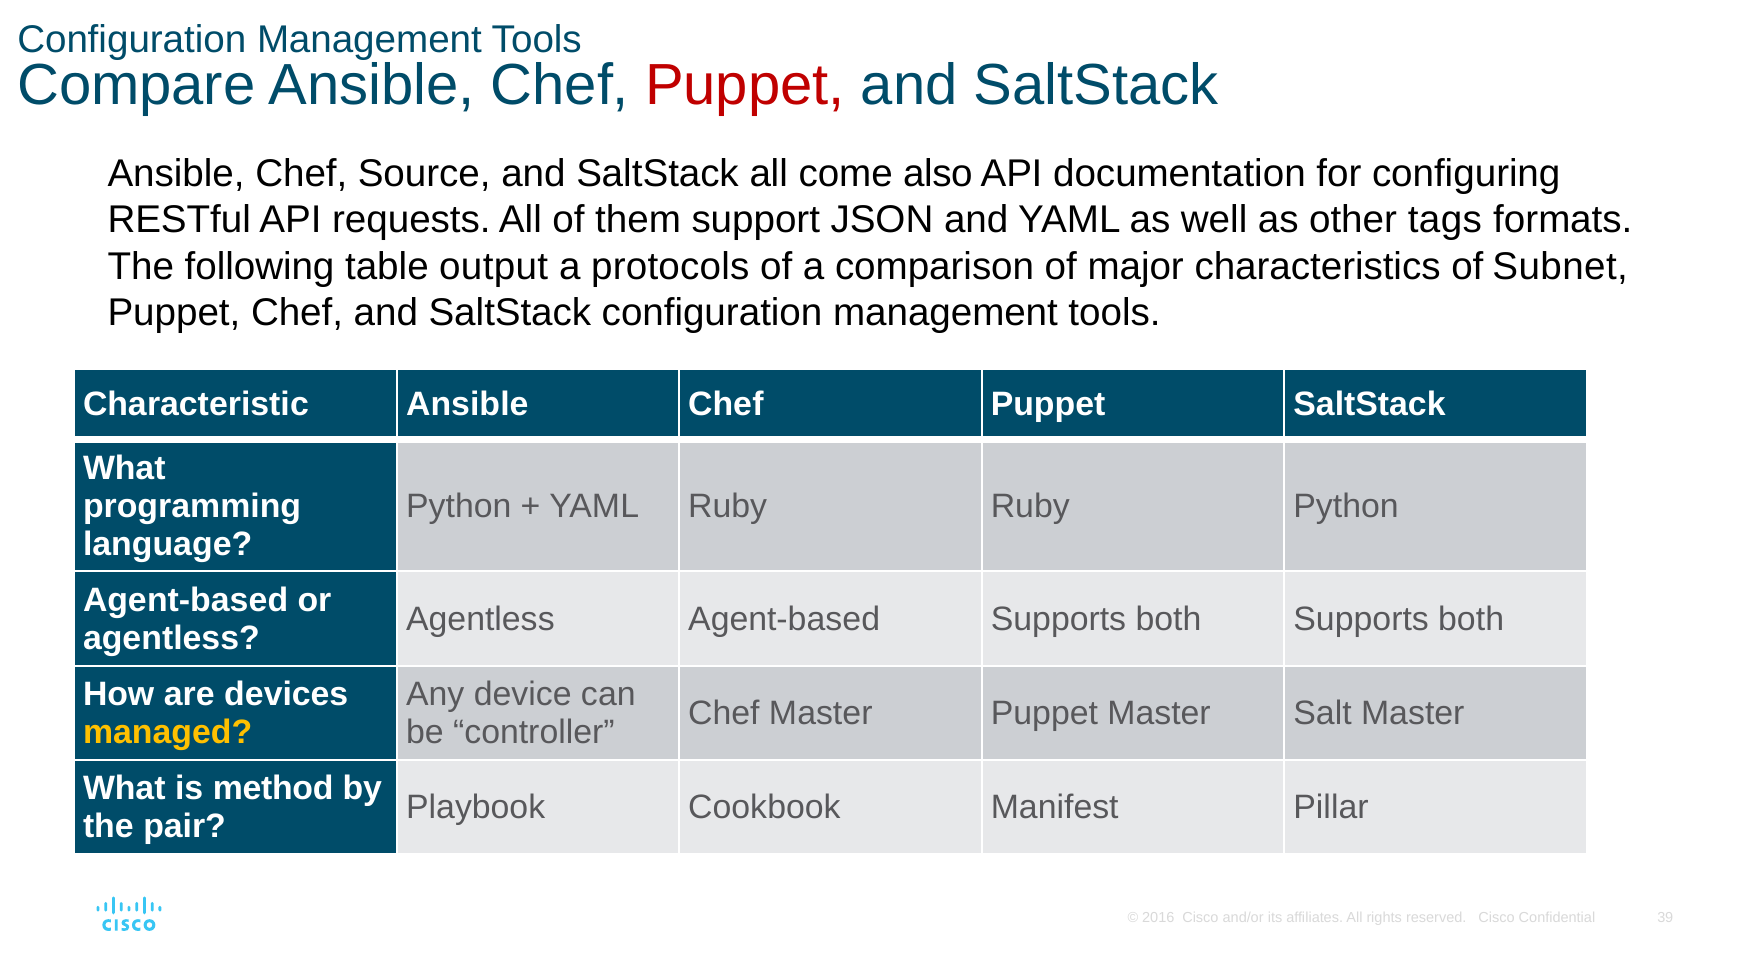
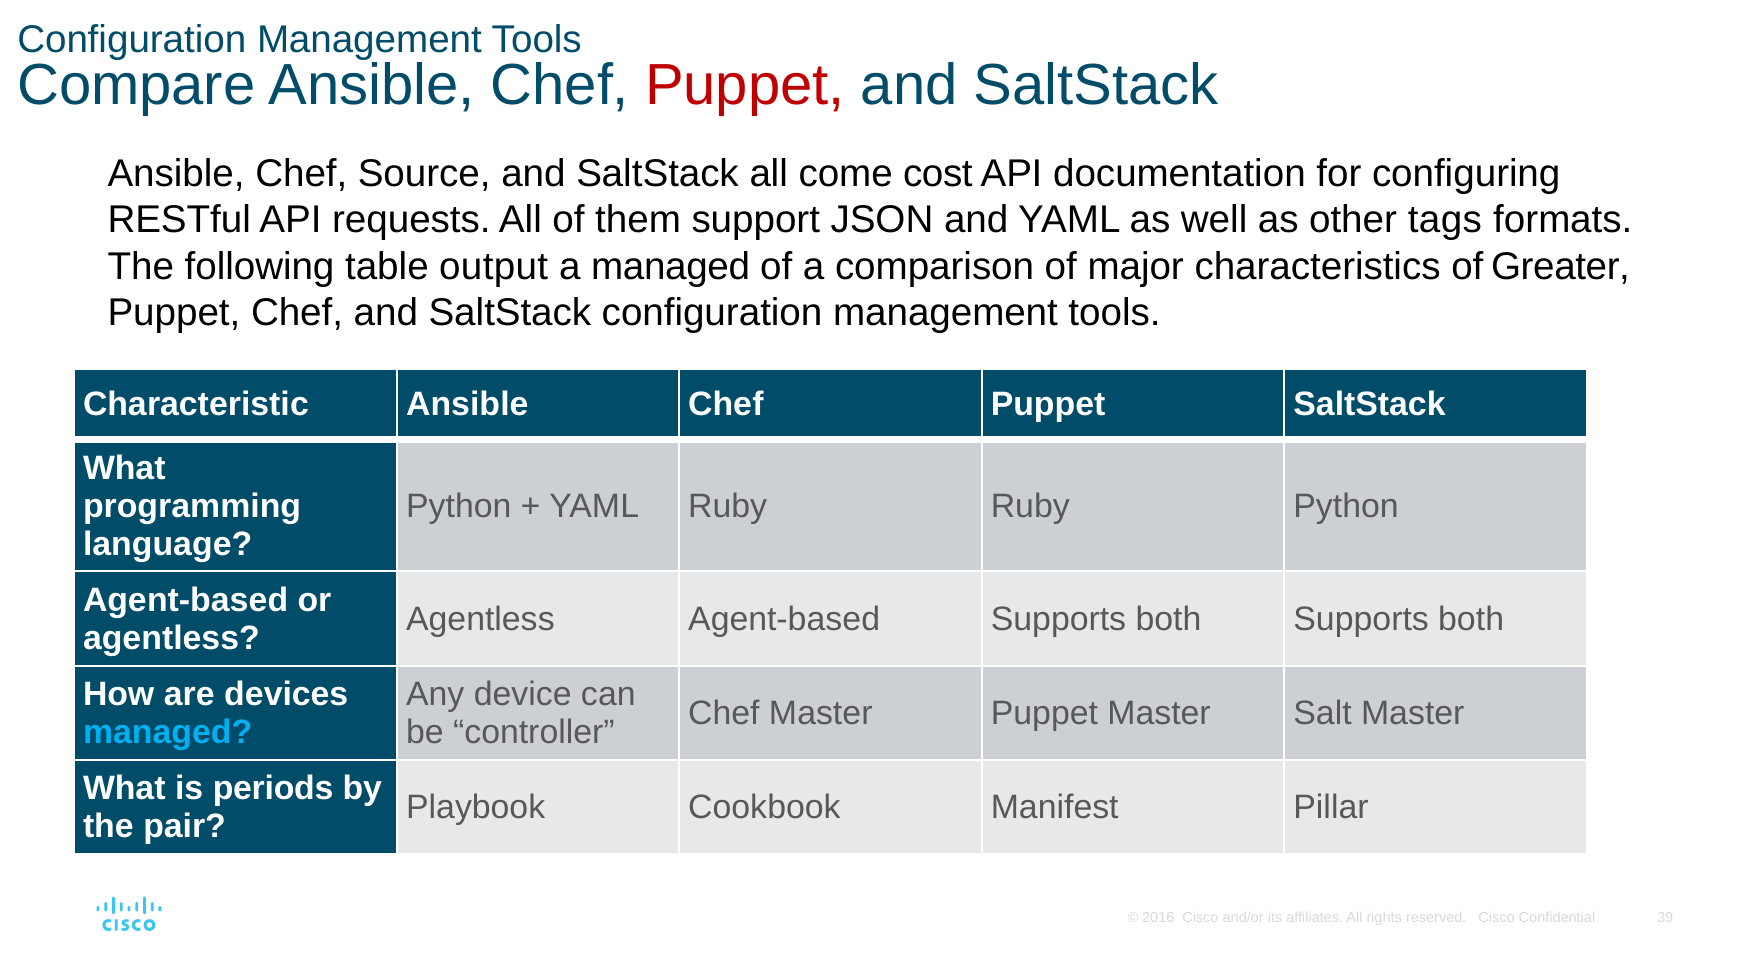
also: also -> cost
a protocols: protocols -> managed
Subnet: Subnet -> Greater
managed at (168, 732) colour: yellow -> light blue
method: method -> periods
